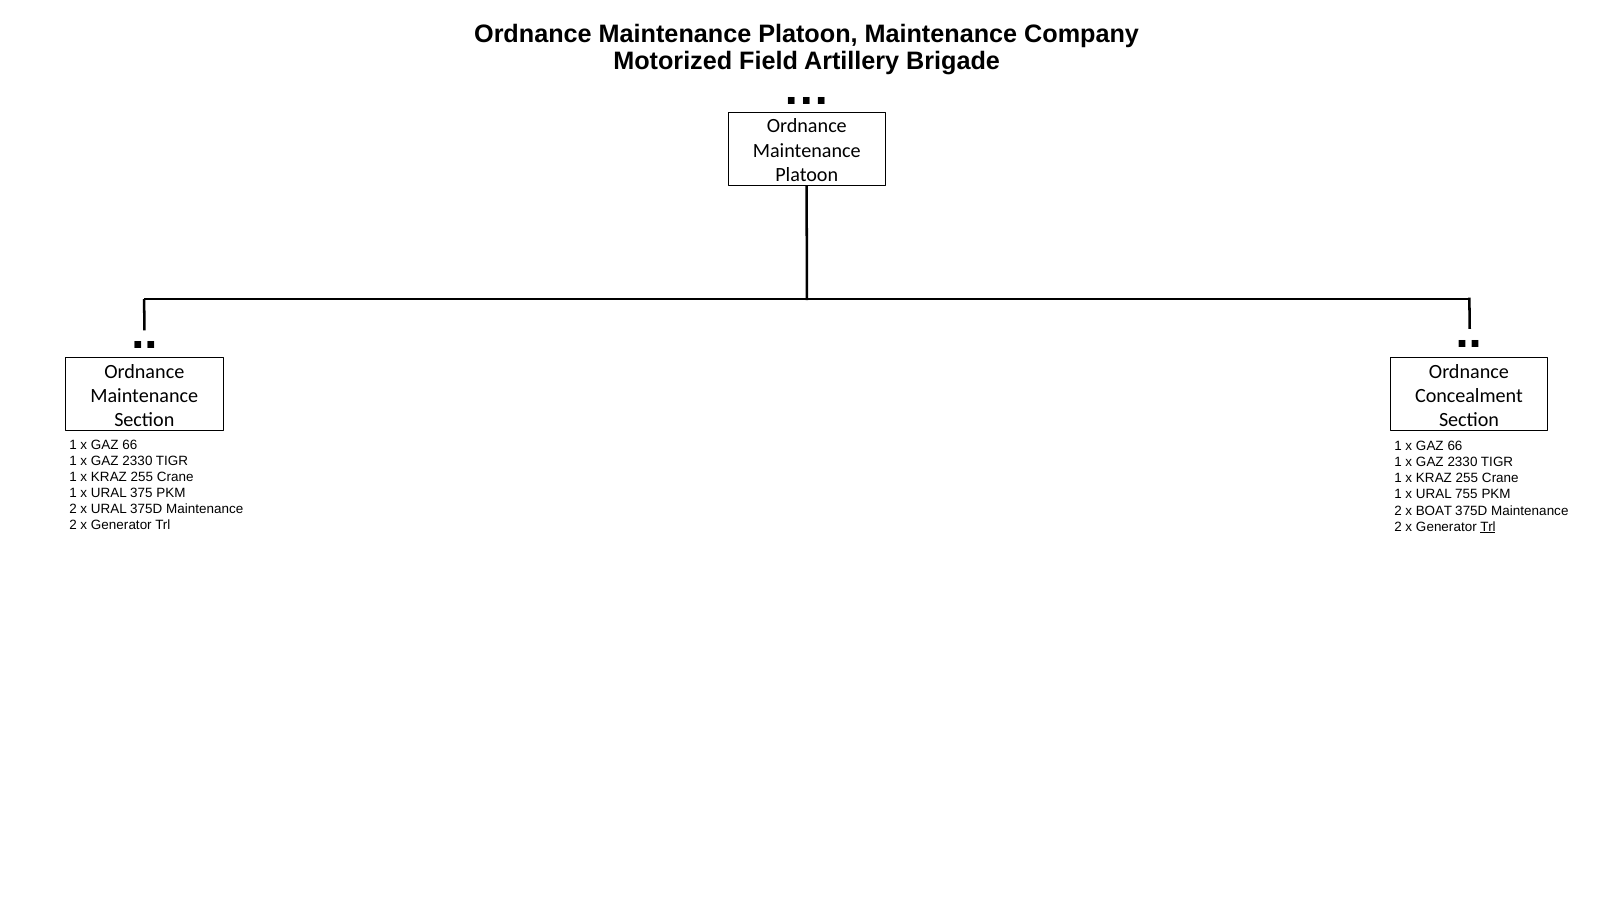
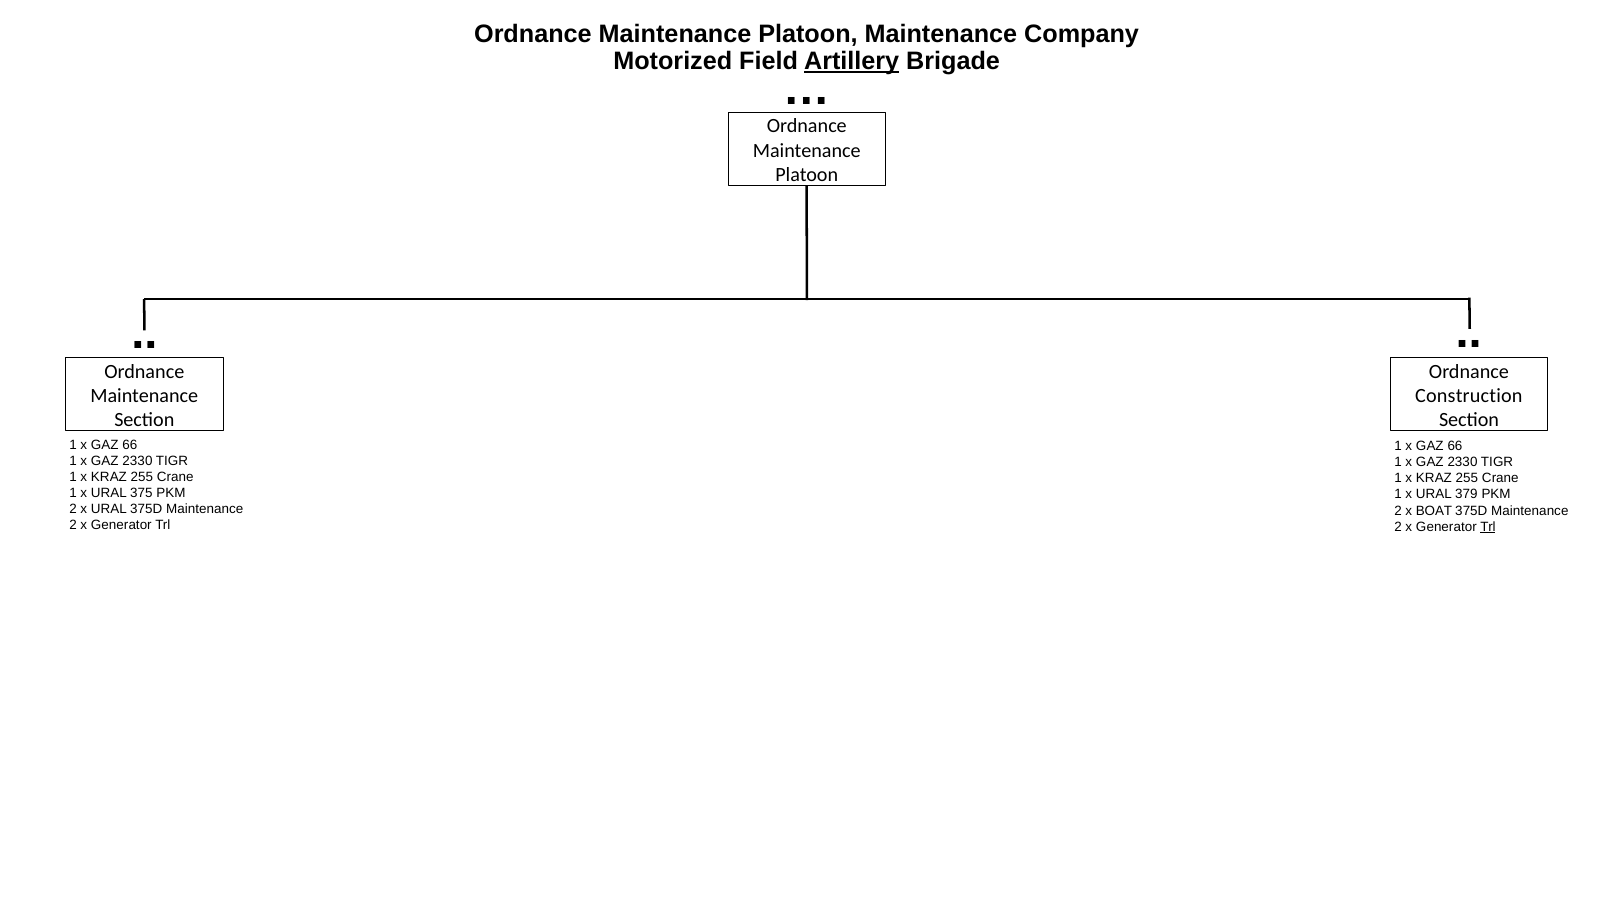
Artillery underline: none -> present
Concealment: Concealment -> Construction
755: 755 -> 379
